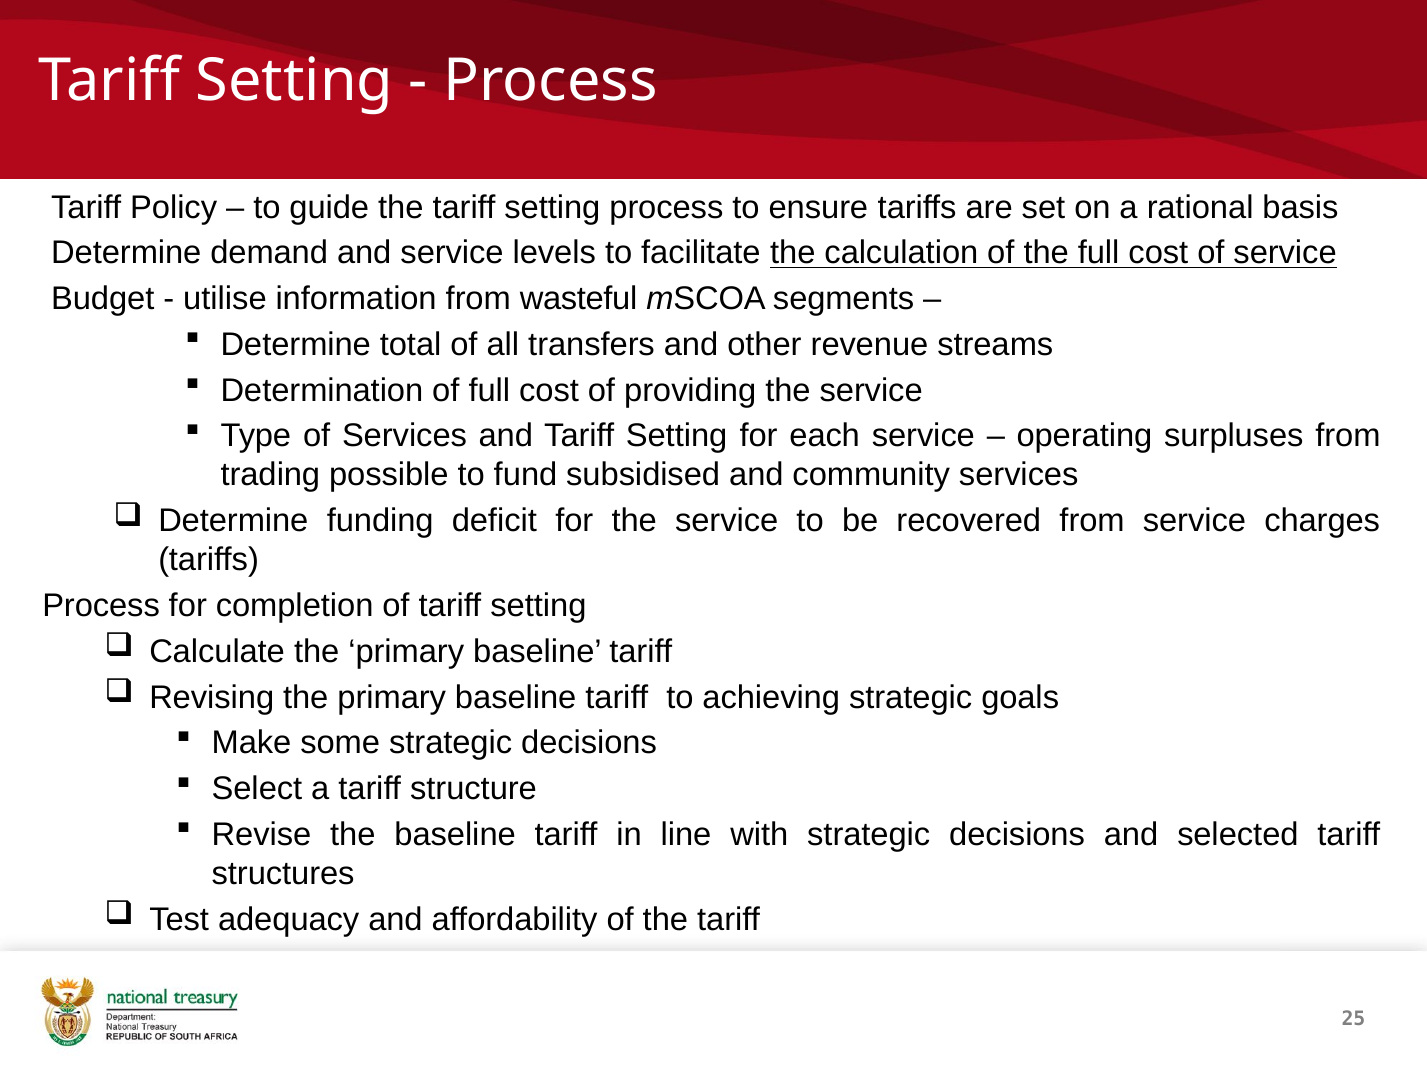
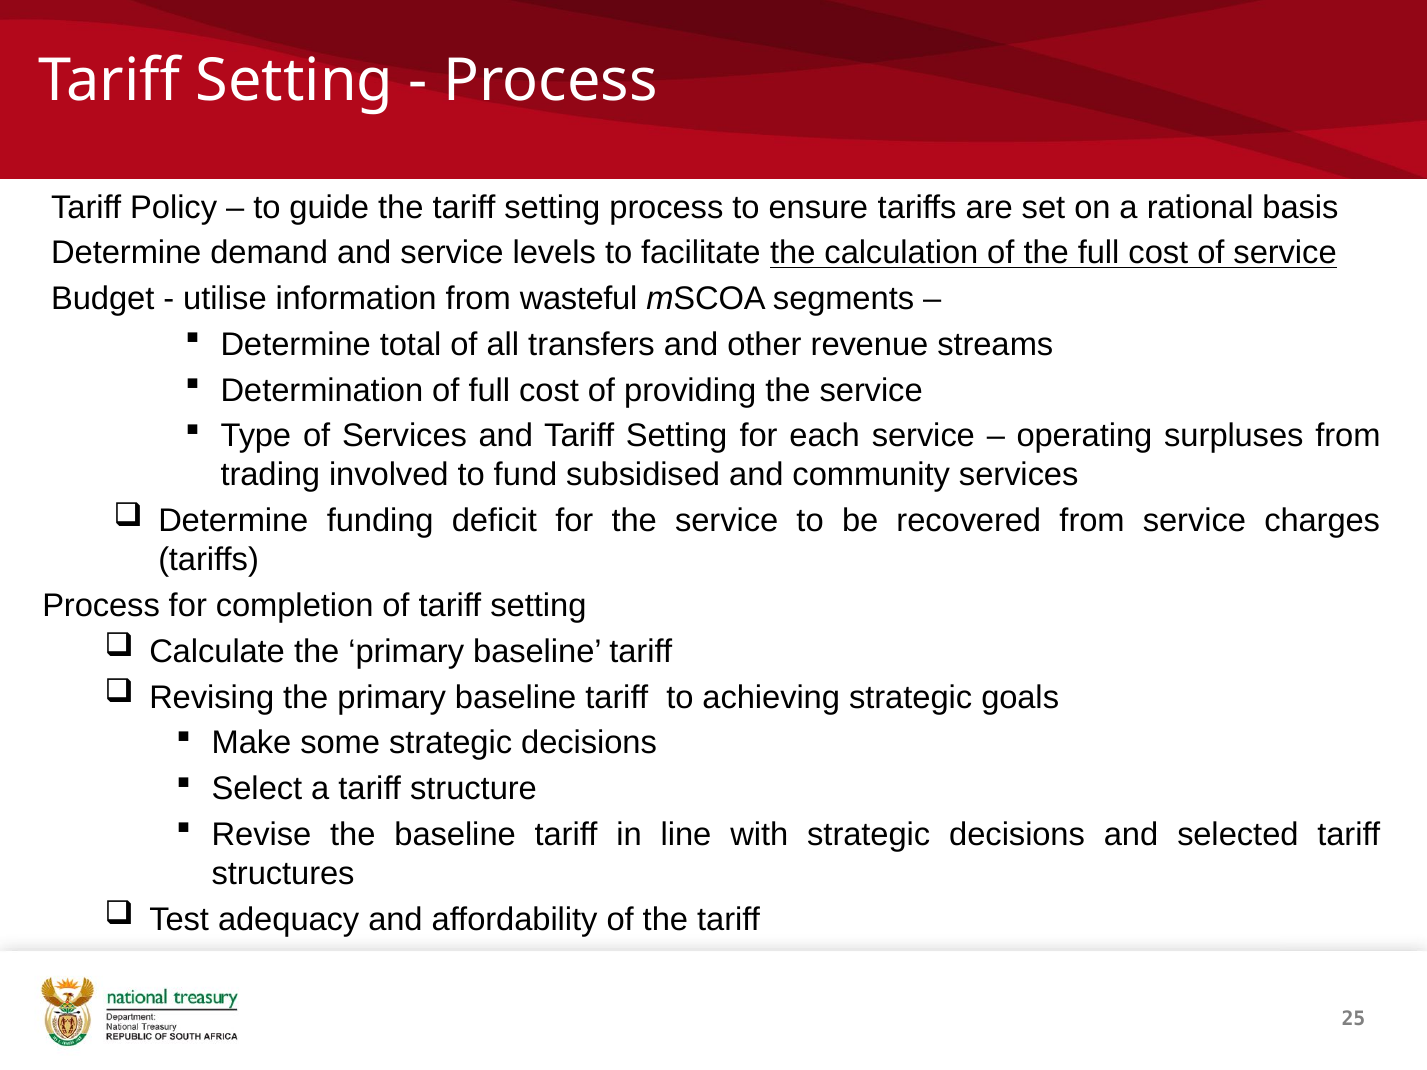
possible: possible -> involved
